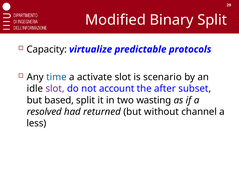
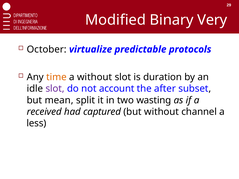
Binary Split: Split -> Very
Capacity: Capacity -> October
time colour: blue -> orange
a activate: activate -> without
scenario: scenario -> duration
based: based -> mean
resolved: resolved -> received
returned: returned -> captured
